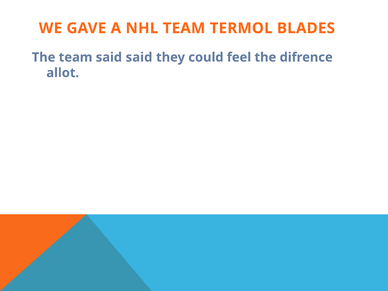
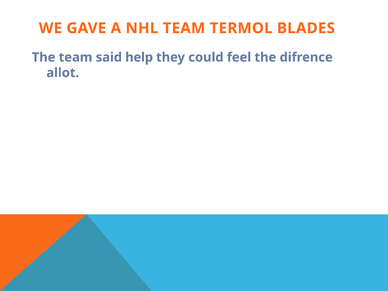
said said: said -> help
